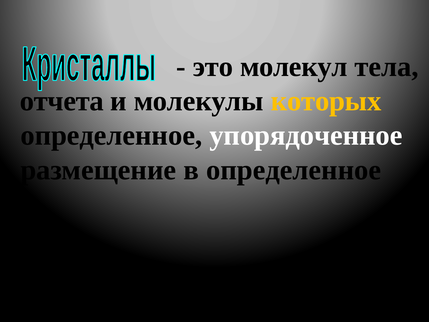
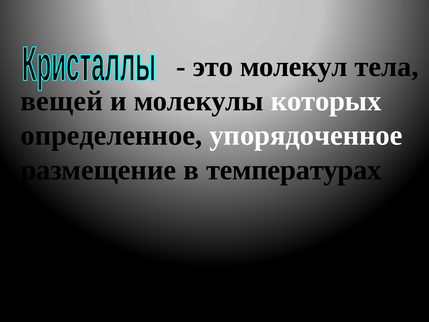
отчета: отчета -> вещей
которых colour: yellow -> white
в определенное: определенное -> температурах
